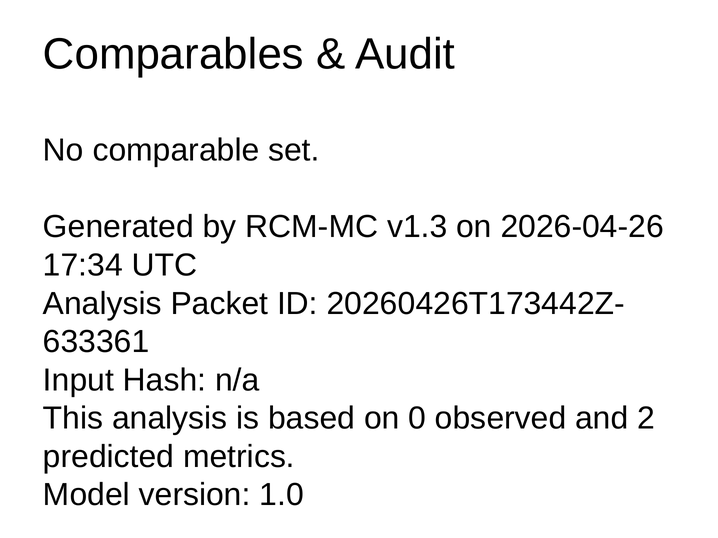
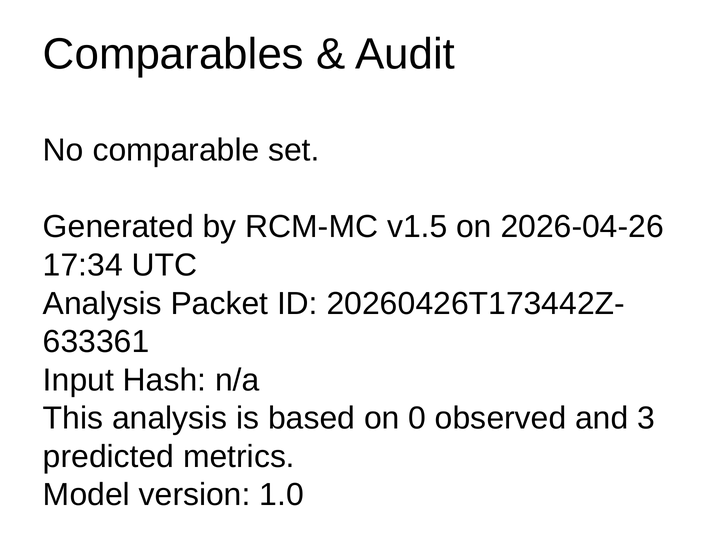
v1.3: v1.3 -> v1.5
2: 2 -> 3
